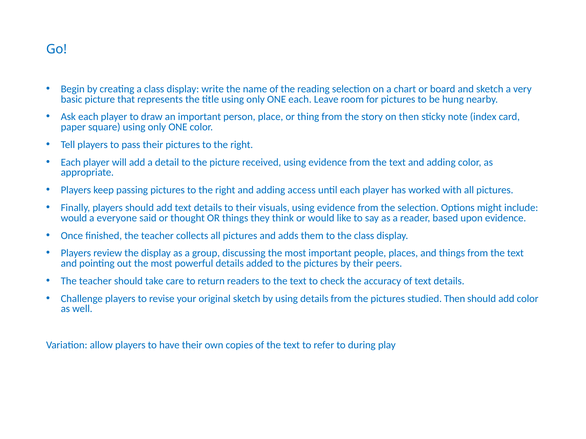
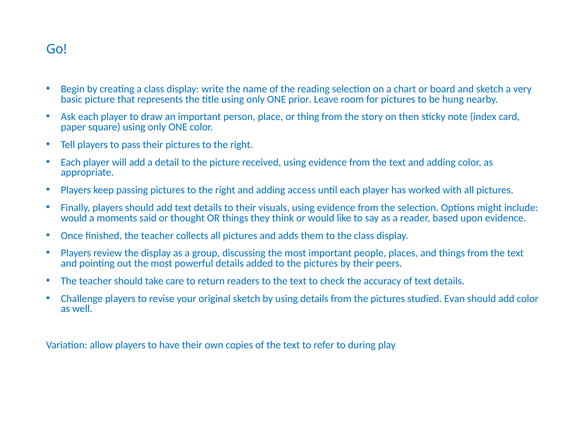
ONE each: each -> prior
everyone: everyone -> moments
studied Then: Then -> Evan
